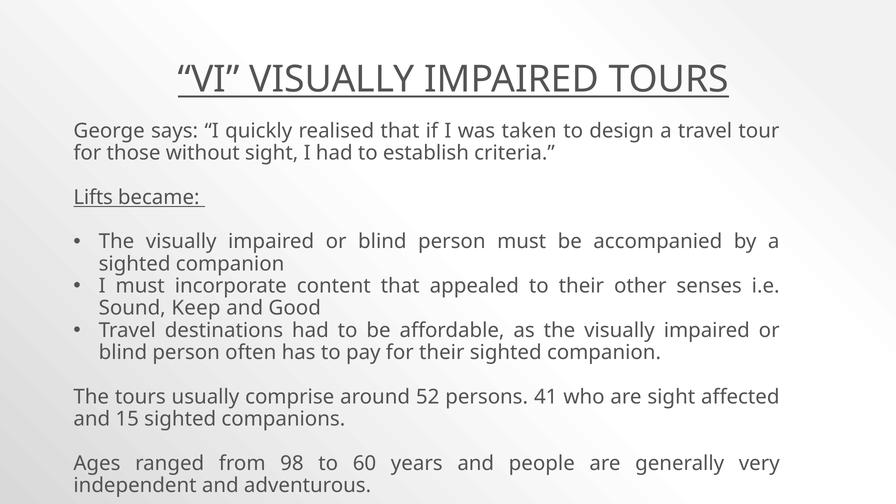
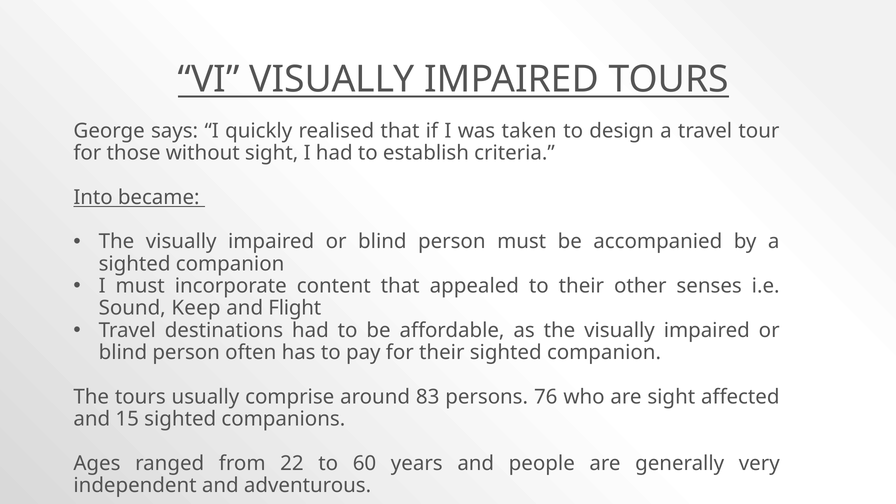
Lifts: Lifts -> Into
Good: Good -> Flight
52: 52 -> 83
41: 41 -> 76
98: 98 -> 22
